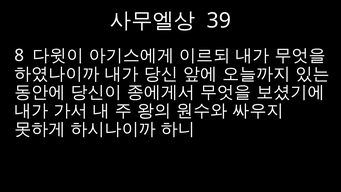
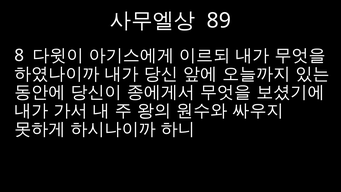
39: 39 -> 89
